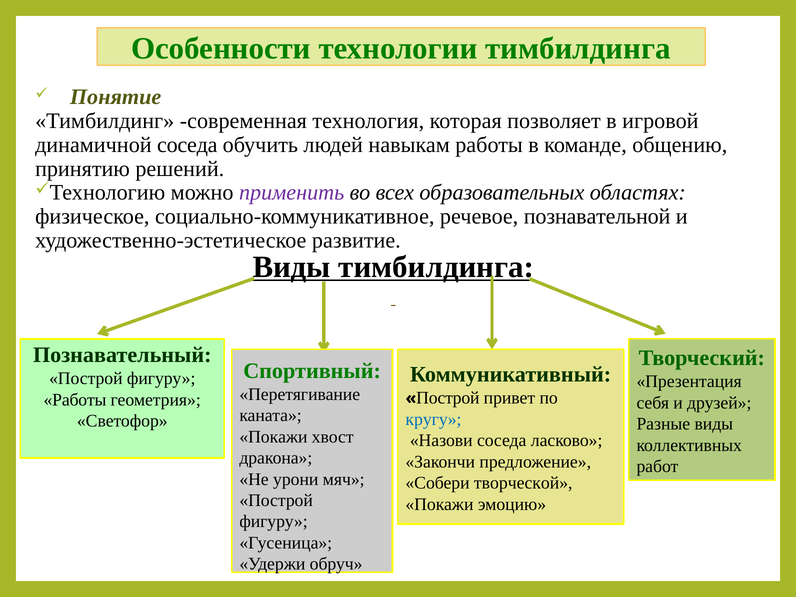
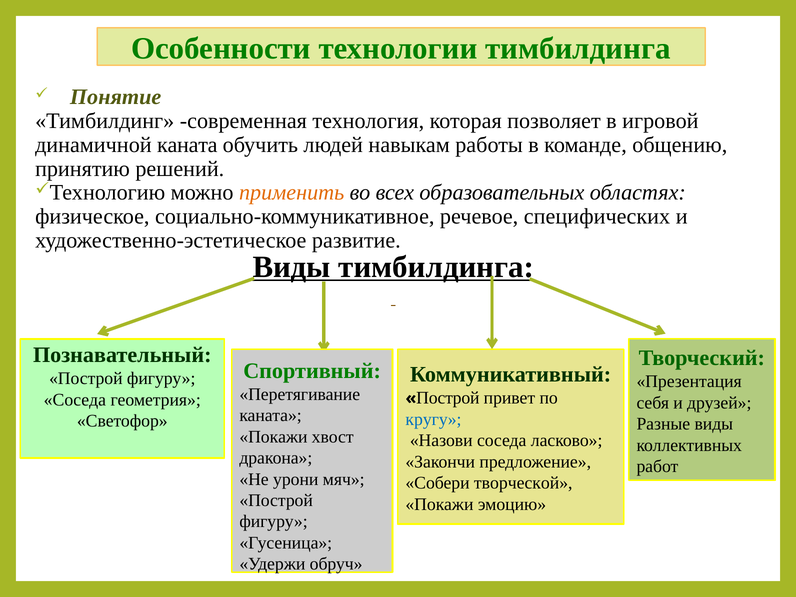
динамичной соседа: соседа -> каната
применить colour: purple -> orange
познавательной: познавательной -> специфических
Работы at (75, 400): Работы -> Соседа
